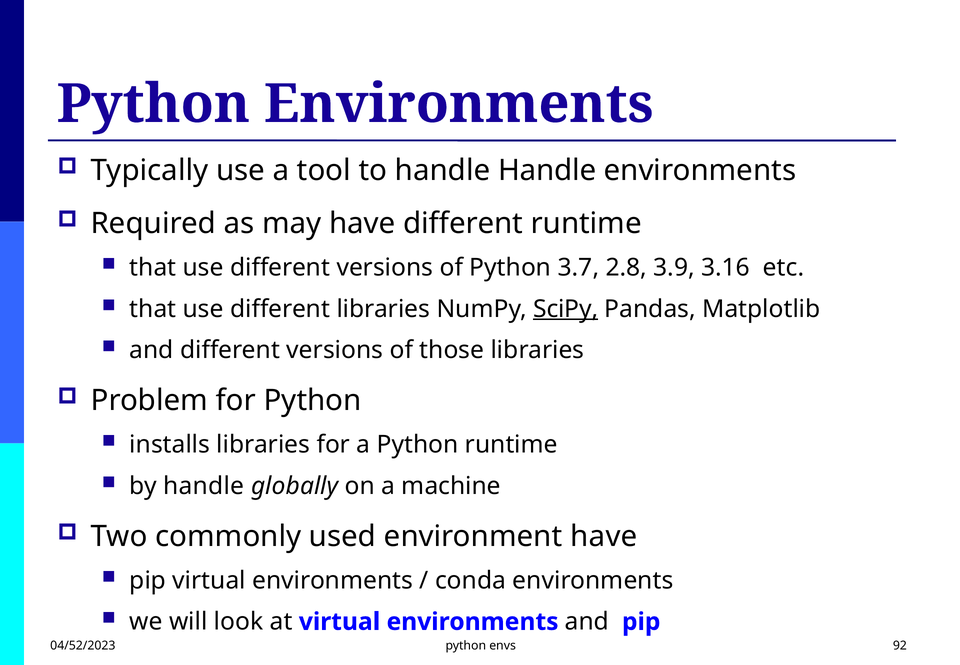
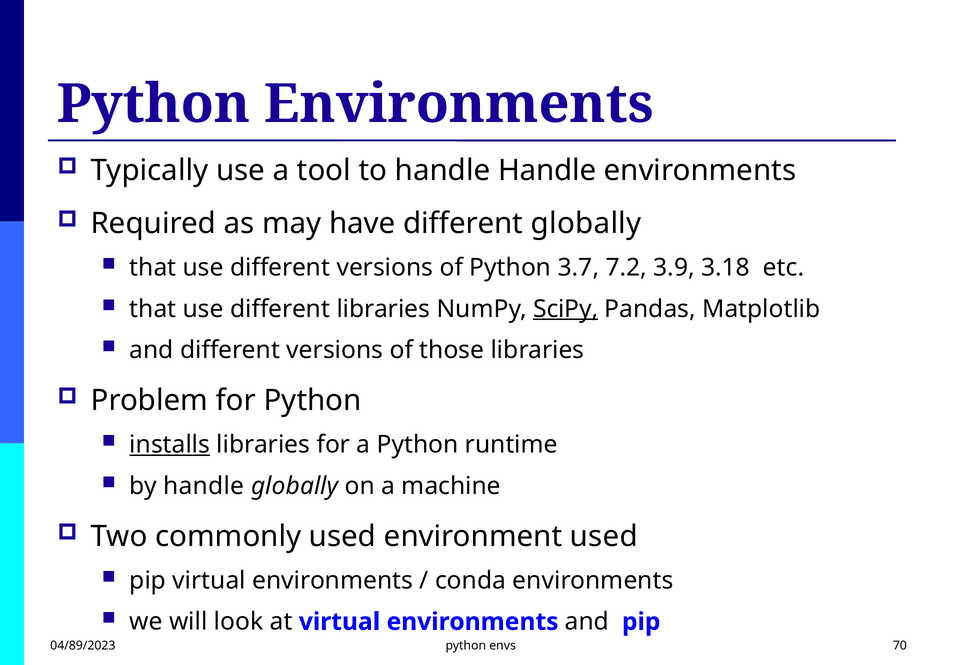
different runtime: runtime -> globally
2.8: 2.8 -> 7.2
3.16: 3.16 -> 3.18
installs underline: none -> present
environment have: have -> used
04/52/2023: 04/52/2023 -> 04/89/2023
92: 92 -> 70
